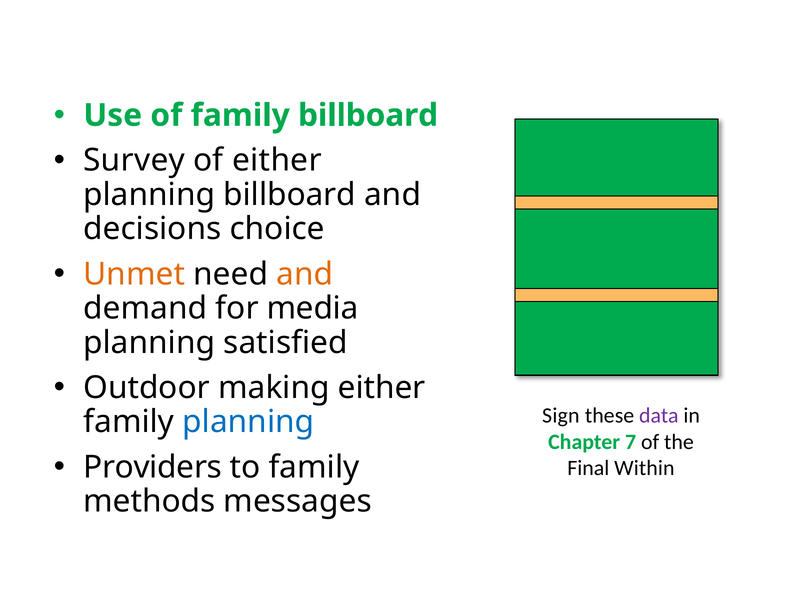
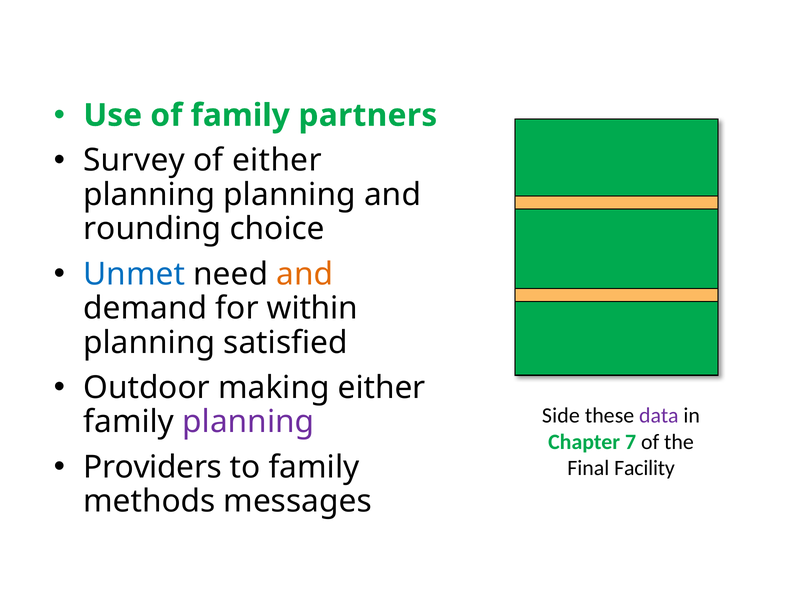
family billboard: billboard -> partners
planning billboard: billboard -> planning
decisions: decisions -> rounding
Unmet colour: orange -> blue
media: media -> within
Sign: Sign -> Side
planning at (248, 422) colour: blue -> purple
Within: Within -> Facility
